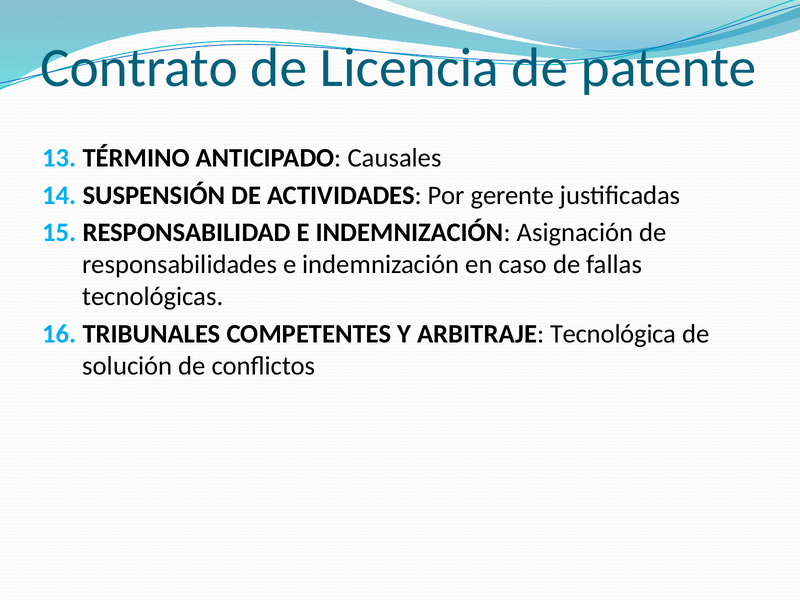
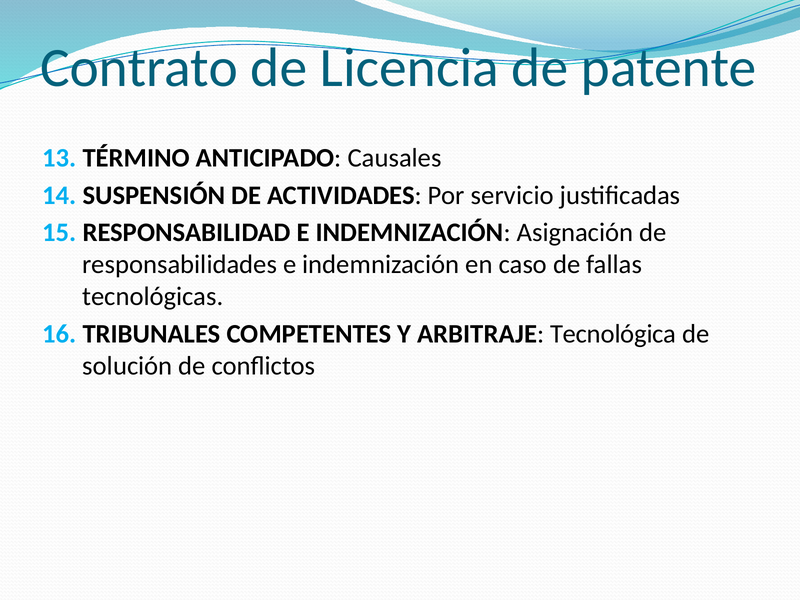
gerente: gerente -> servicio
